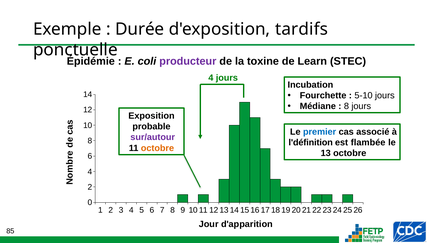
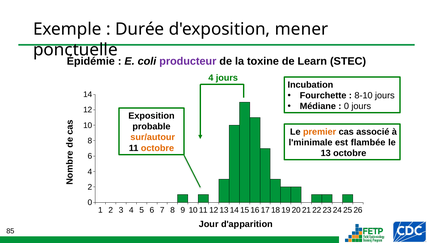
tardifs: tardifs -> mener
5-10: 5-10 -> 8-10
8 at (346, 107): 8 -> 0
premier colour: blue -> orange
sur/autour colour: purple -> orange
l'définition: l'définition -> l'minimale
